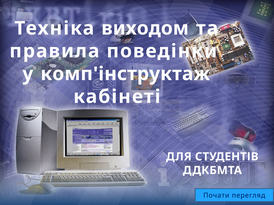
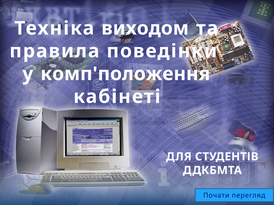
комп'інструктаж: комп'інструктаж -> комп'положення
